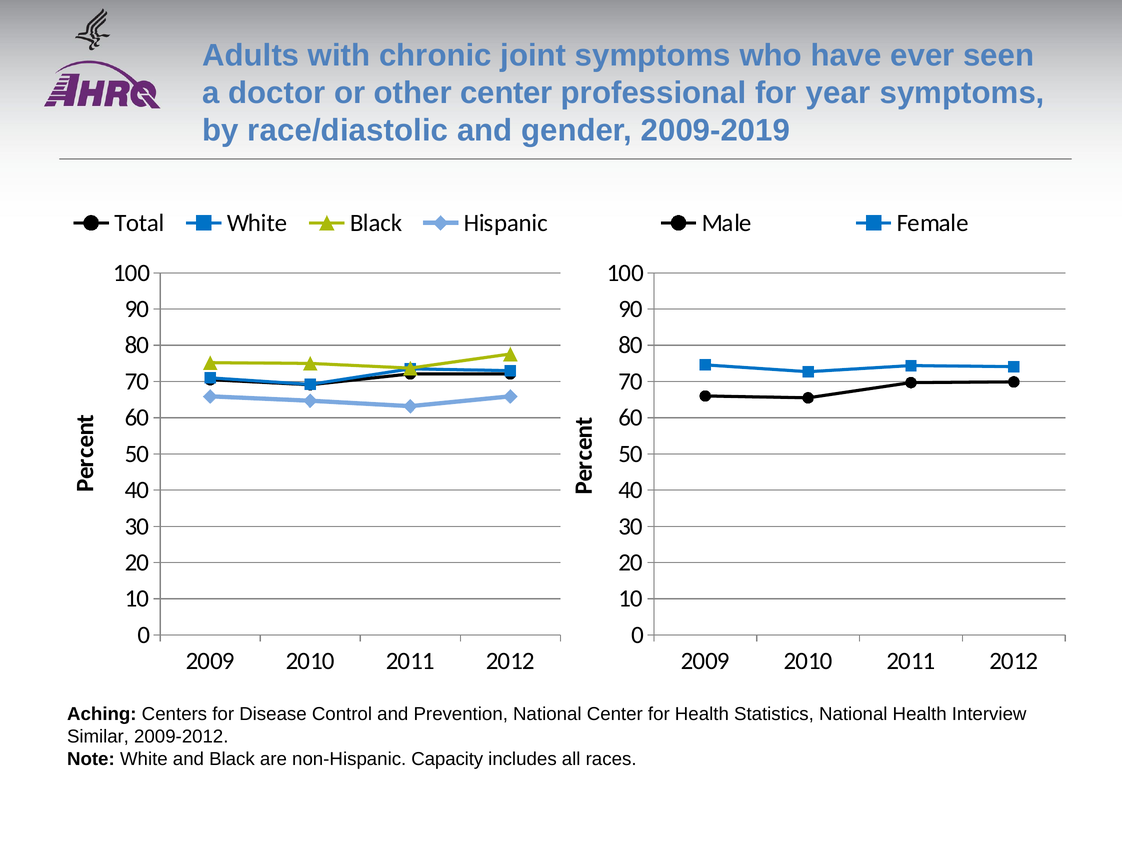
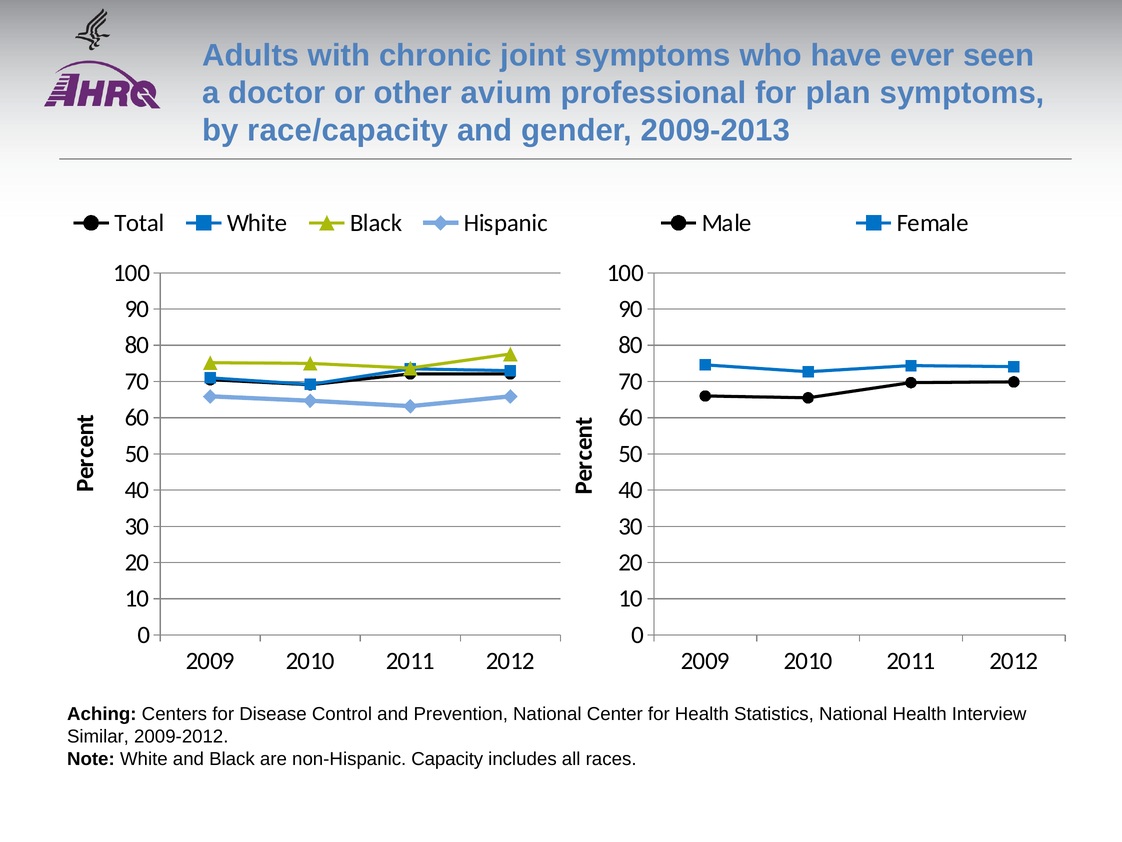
other center: center -> avium
year: year -> plan
race/diastolic: race/diastolic -> race/capacity
2009-2019: 2009-2019 -> 2009-2013
